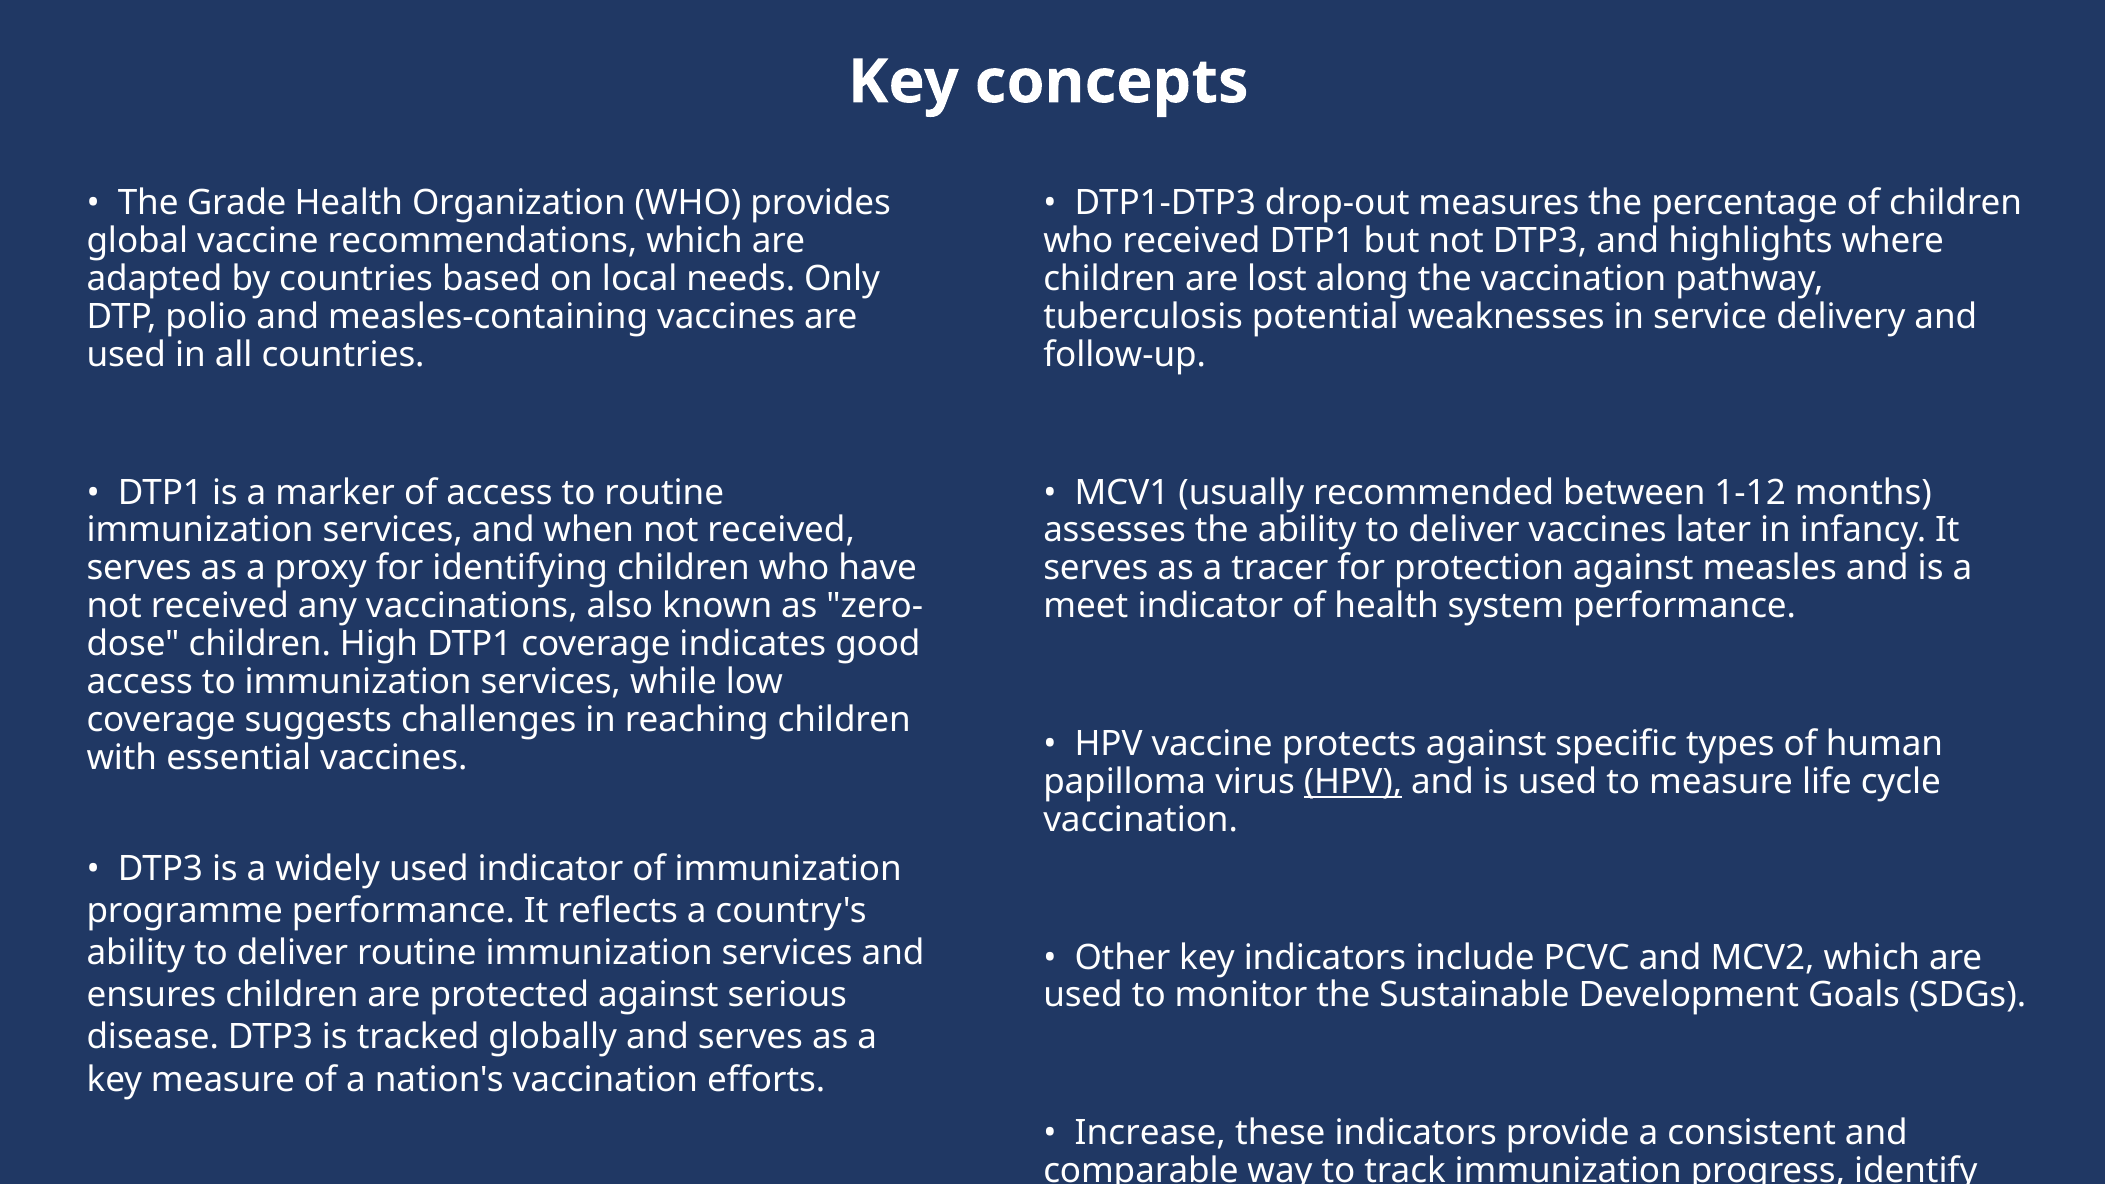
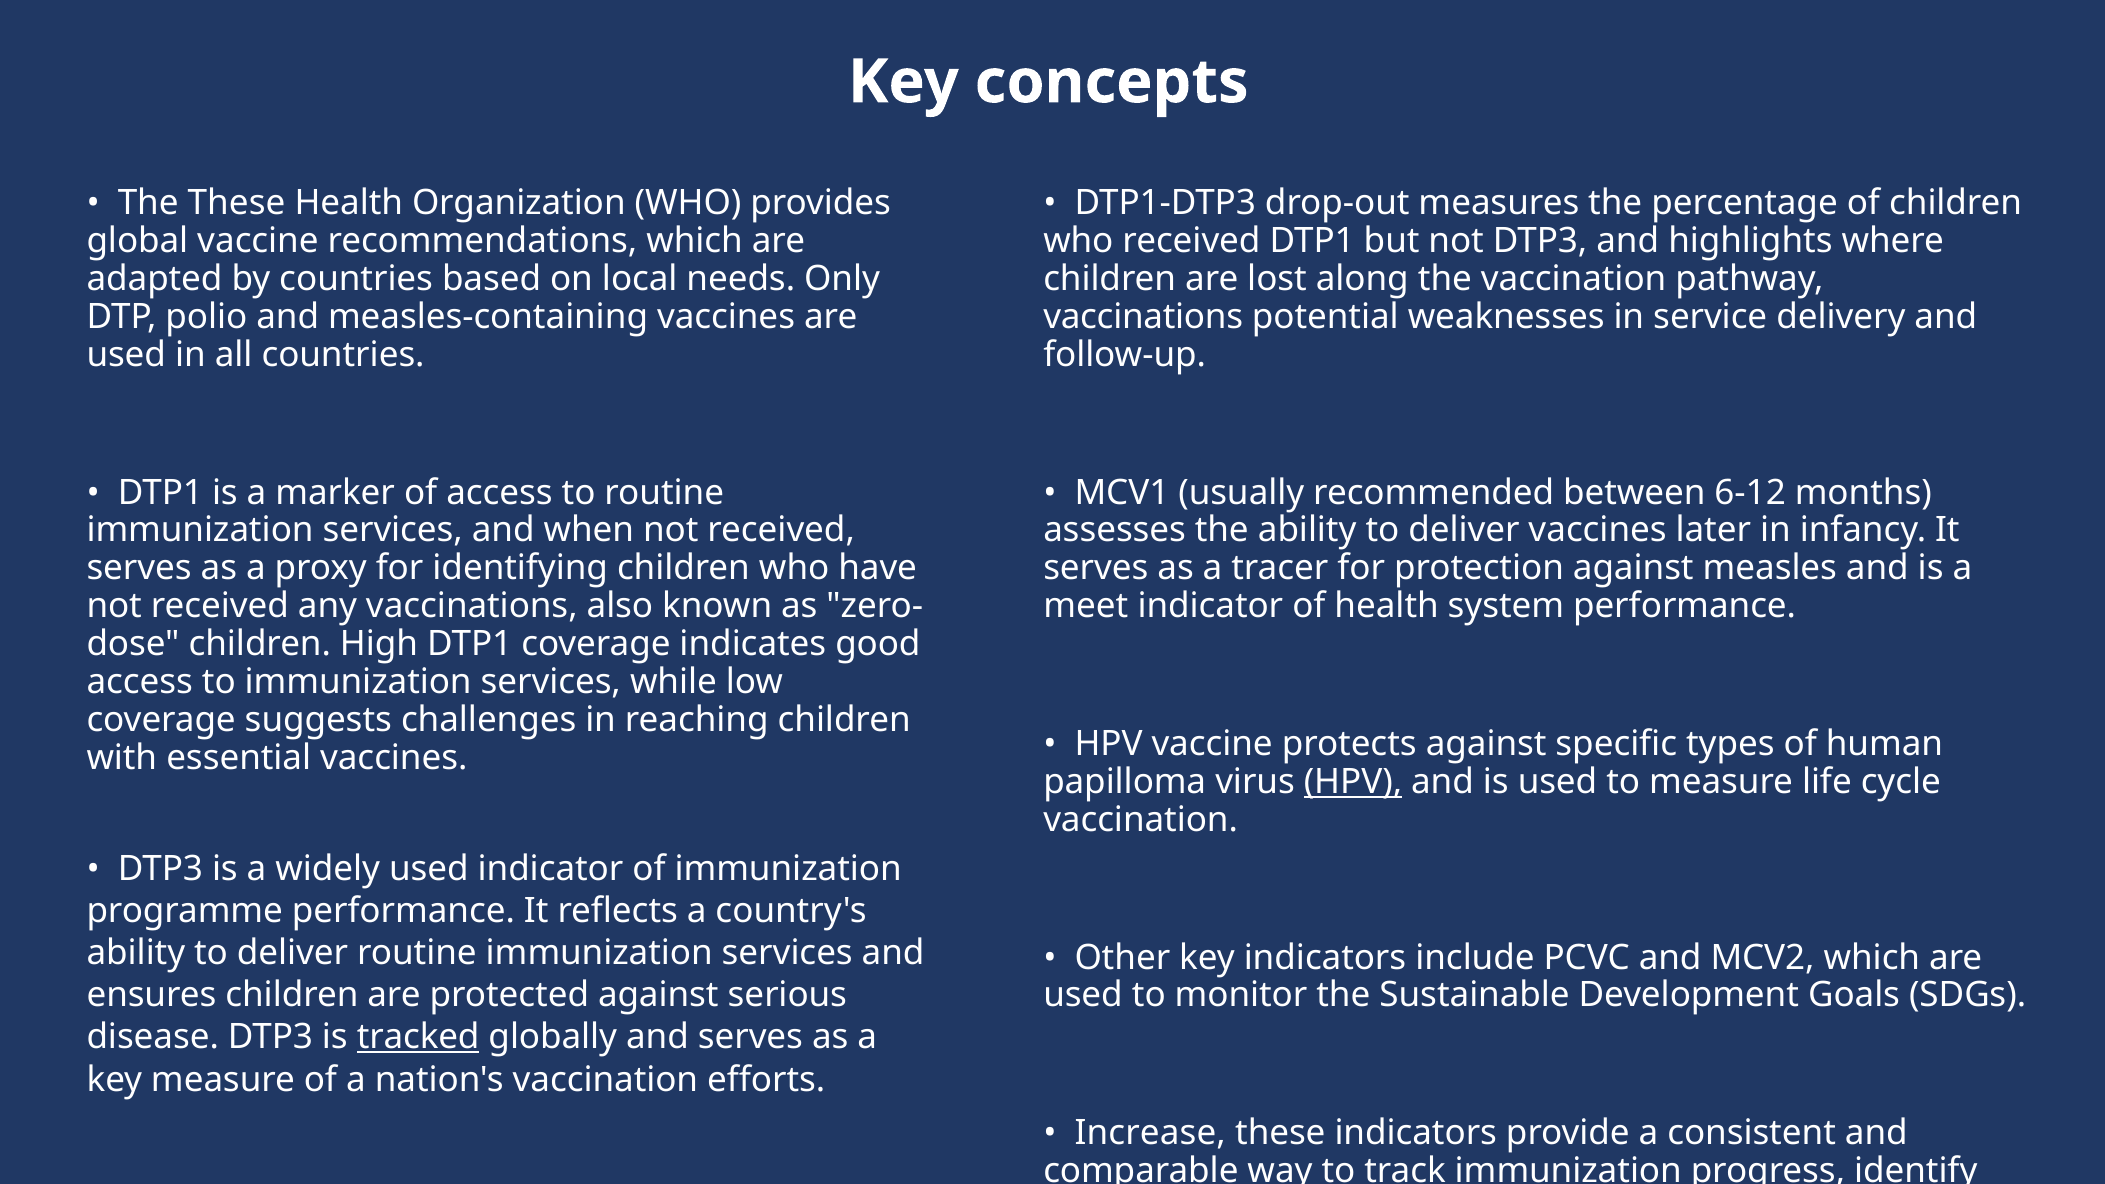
The Grade: Grade -> These
tuberculosis at (1143, 317): tuberculosis -> vaccinations
1-12: 1-12 -> 6-12
tracked underline: none -> present
